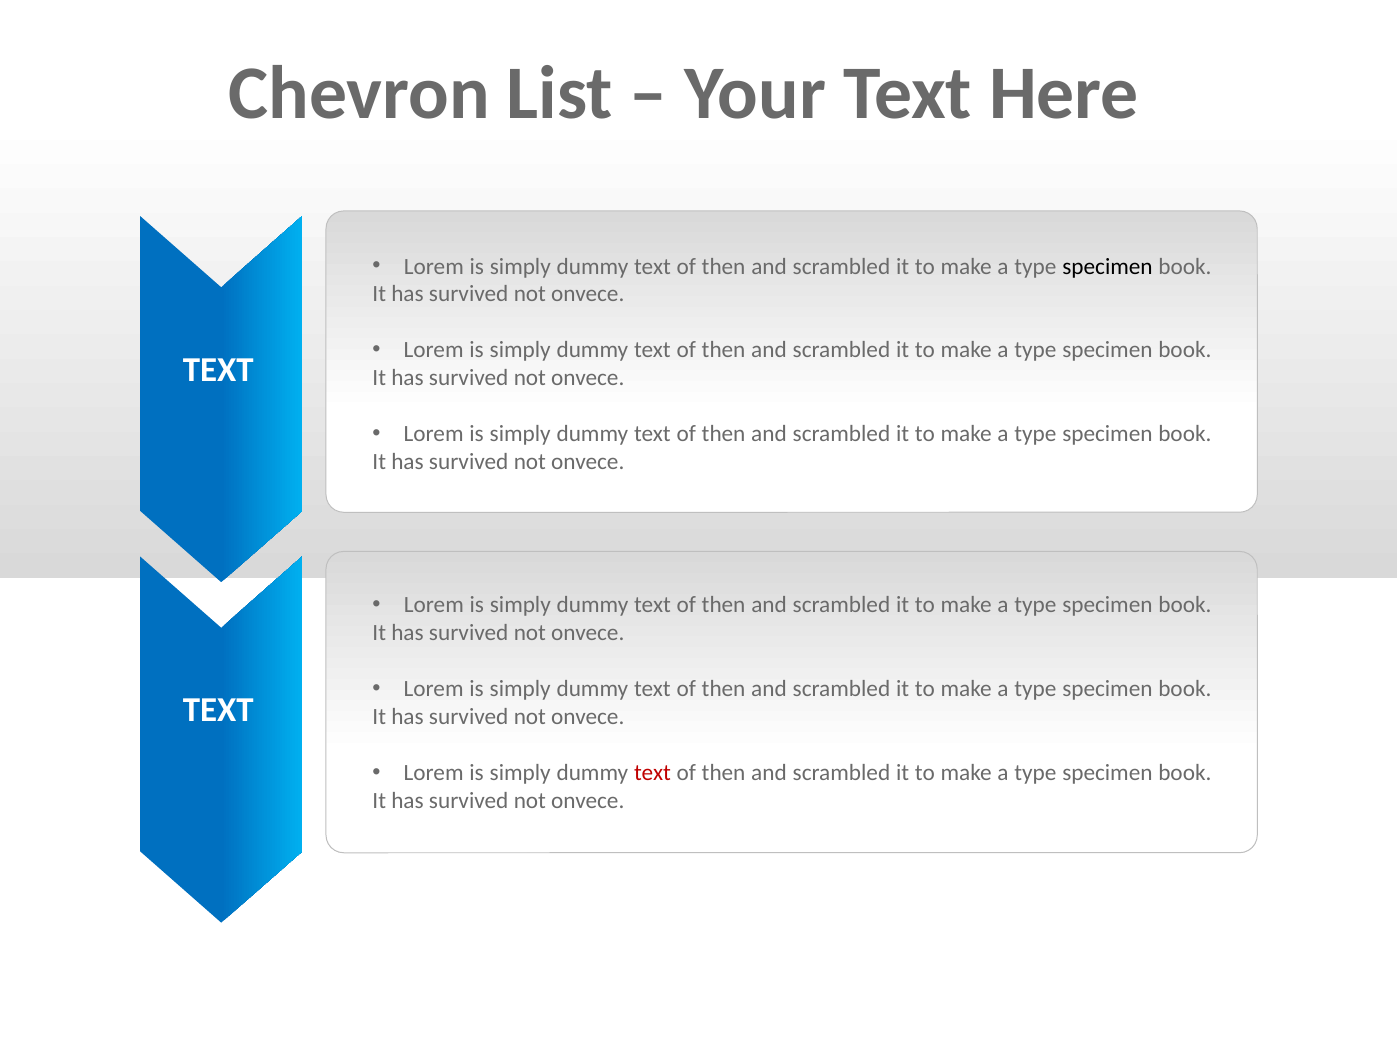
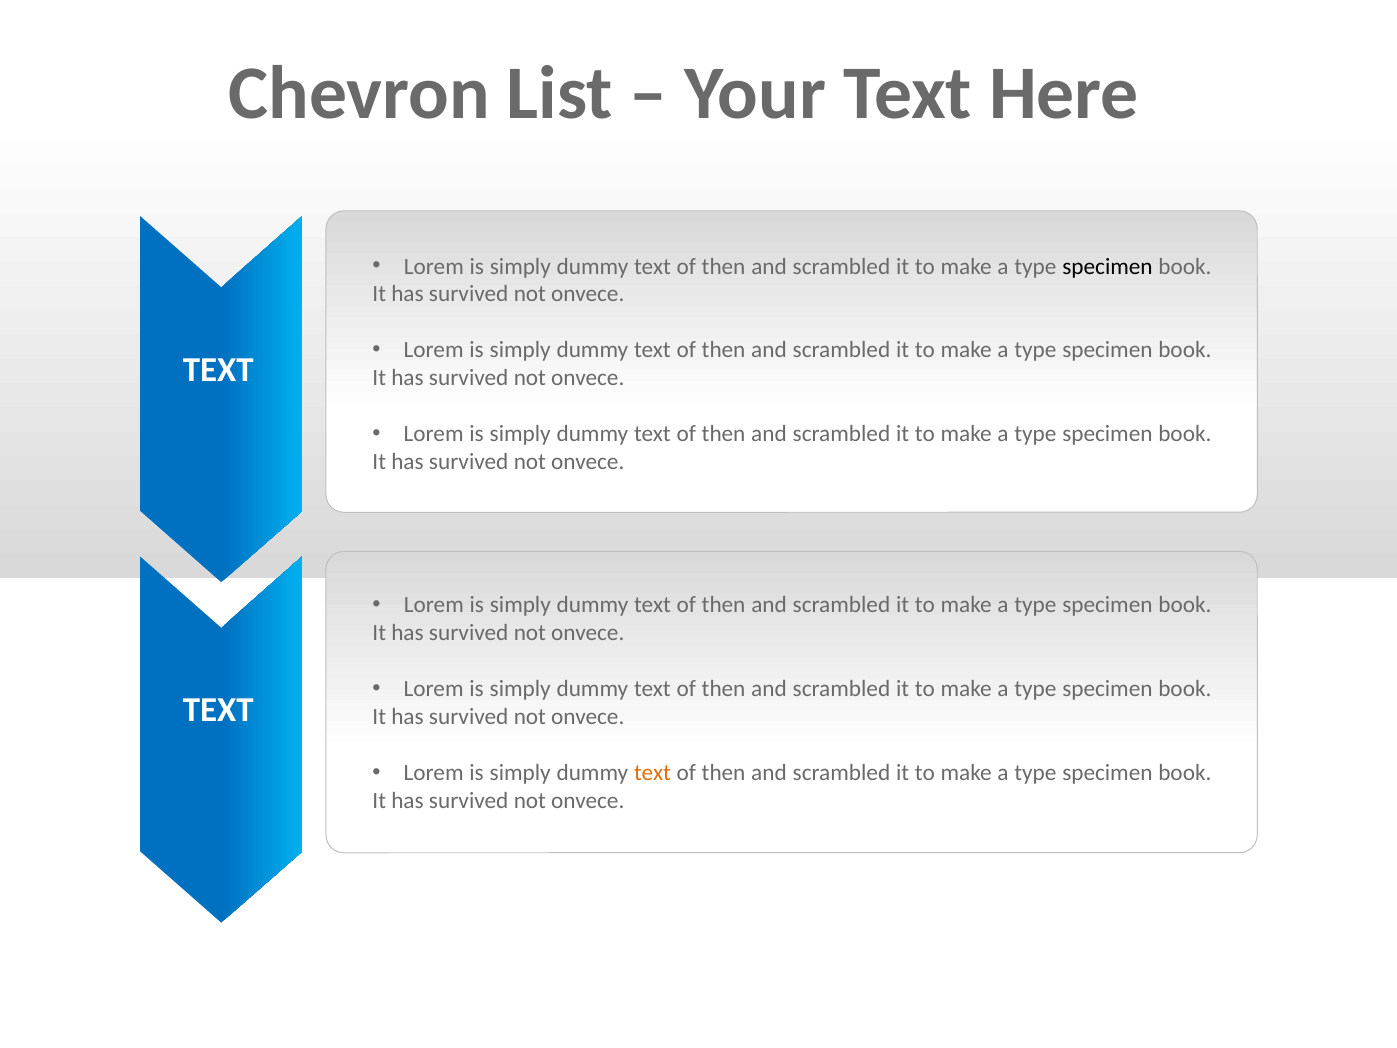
text at (652, 772) colour: red -> orange
